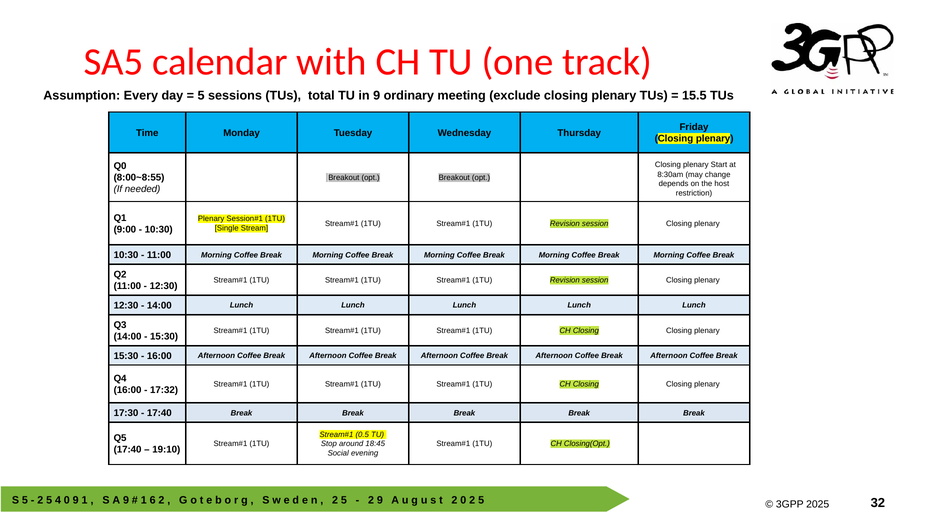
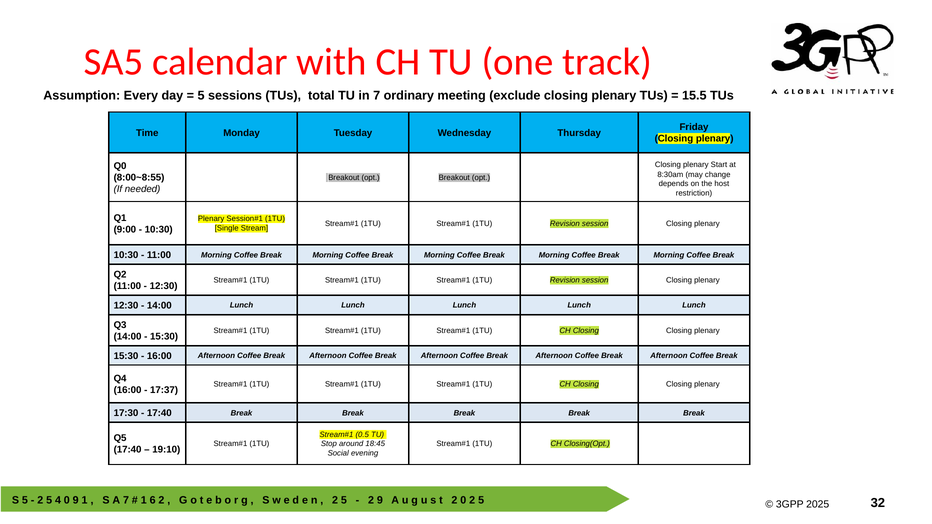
in 9: 9 -> 7
17:32: 17:32 -> 17:37
9 at (126, 501): 9 -> 7
